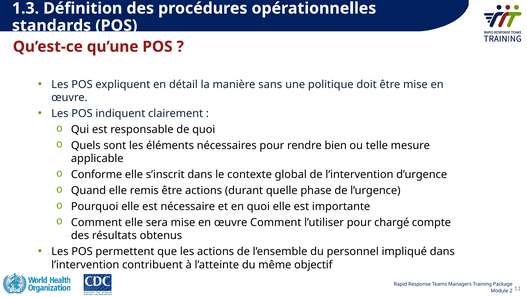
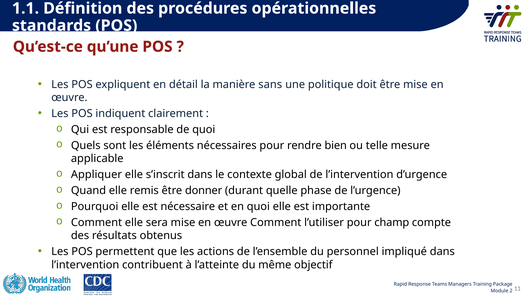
1.3: 1.3 -> 1.1
Conforme: Conforme -> Appliquer
être actions: actions -> donner
chargé: chargé -> champ
